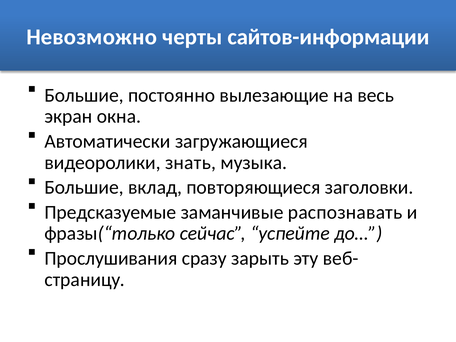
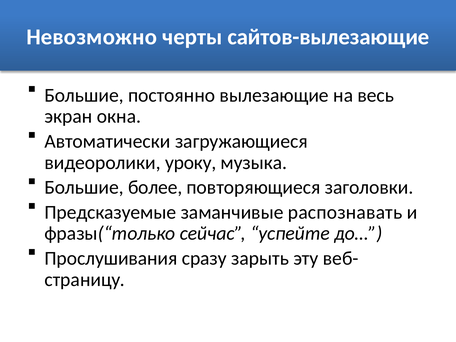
сайтов-информации: сайтов-информации -> сайтов-вылезающие
знать: знать -> уроку
вклад: вклад -> более
